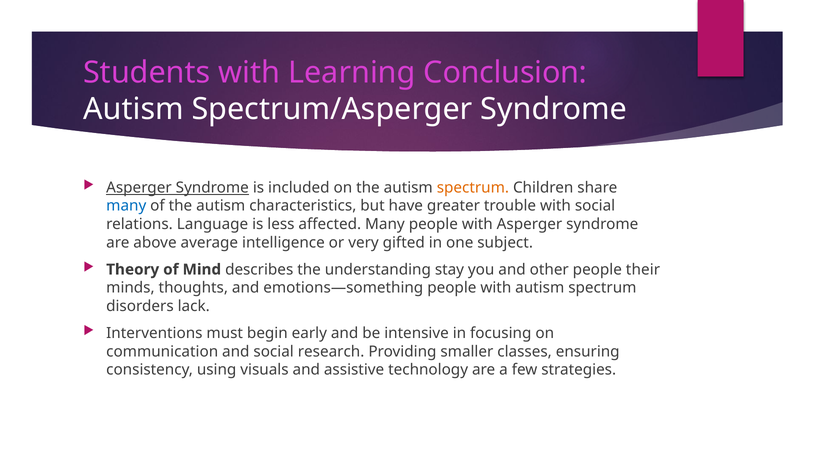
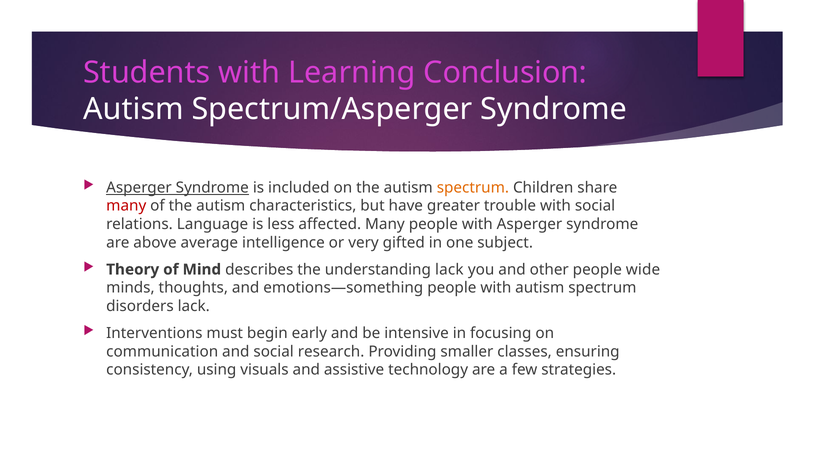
many at (126, 206) colour: blue -> red
understanding stay: stay -> lack
their: their -> wide
